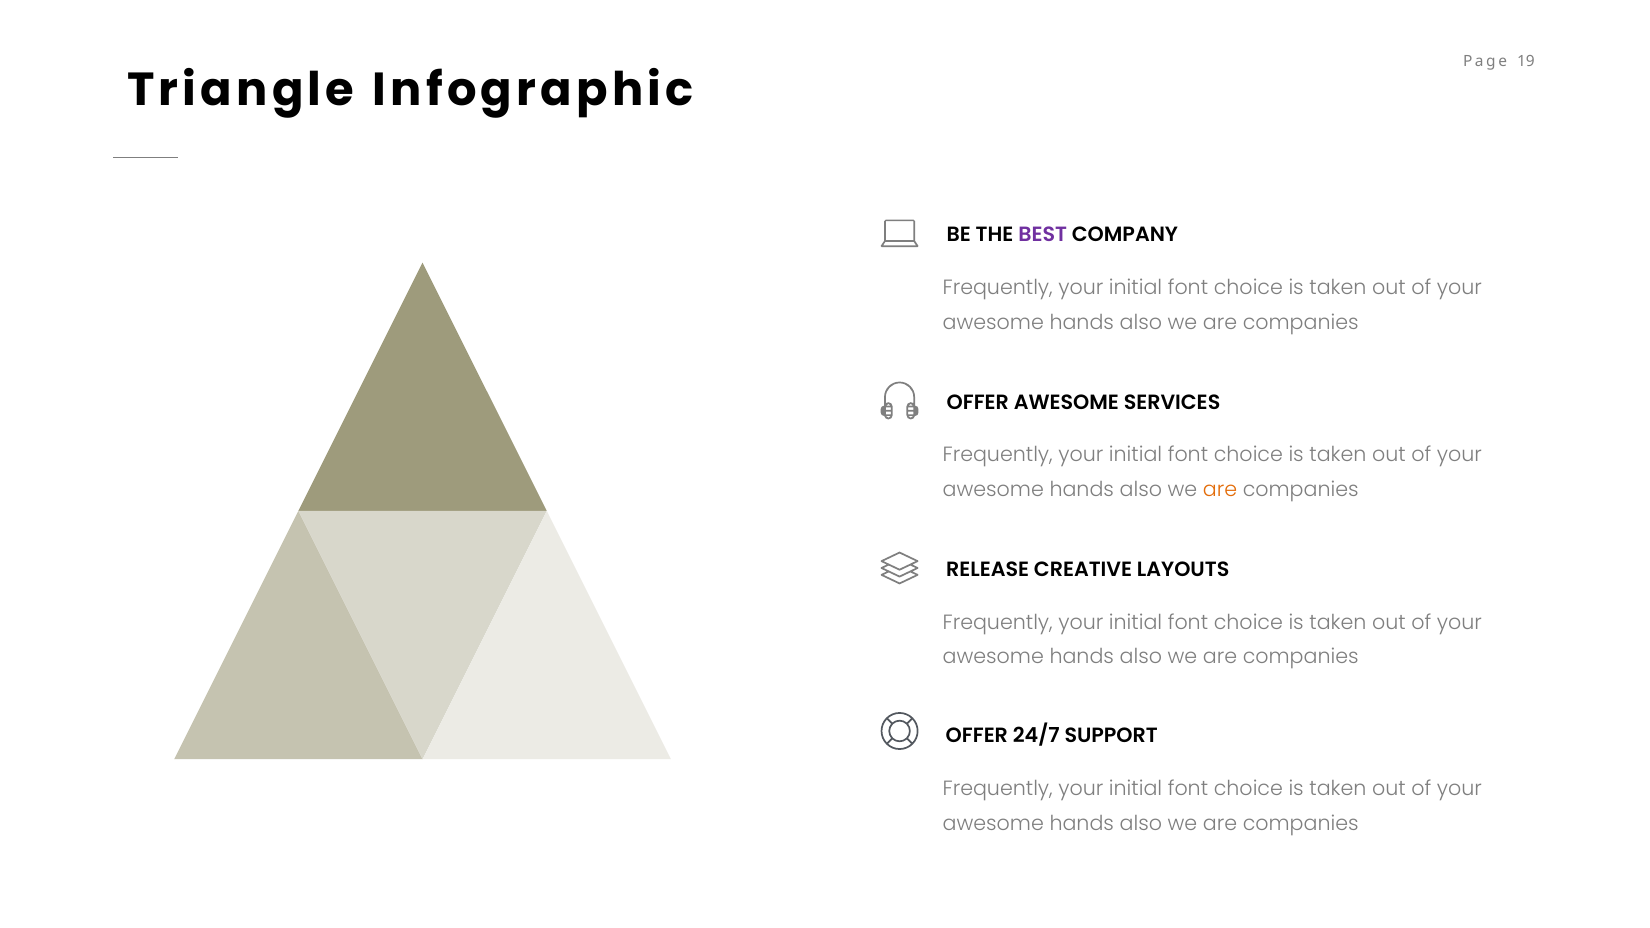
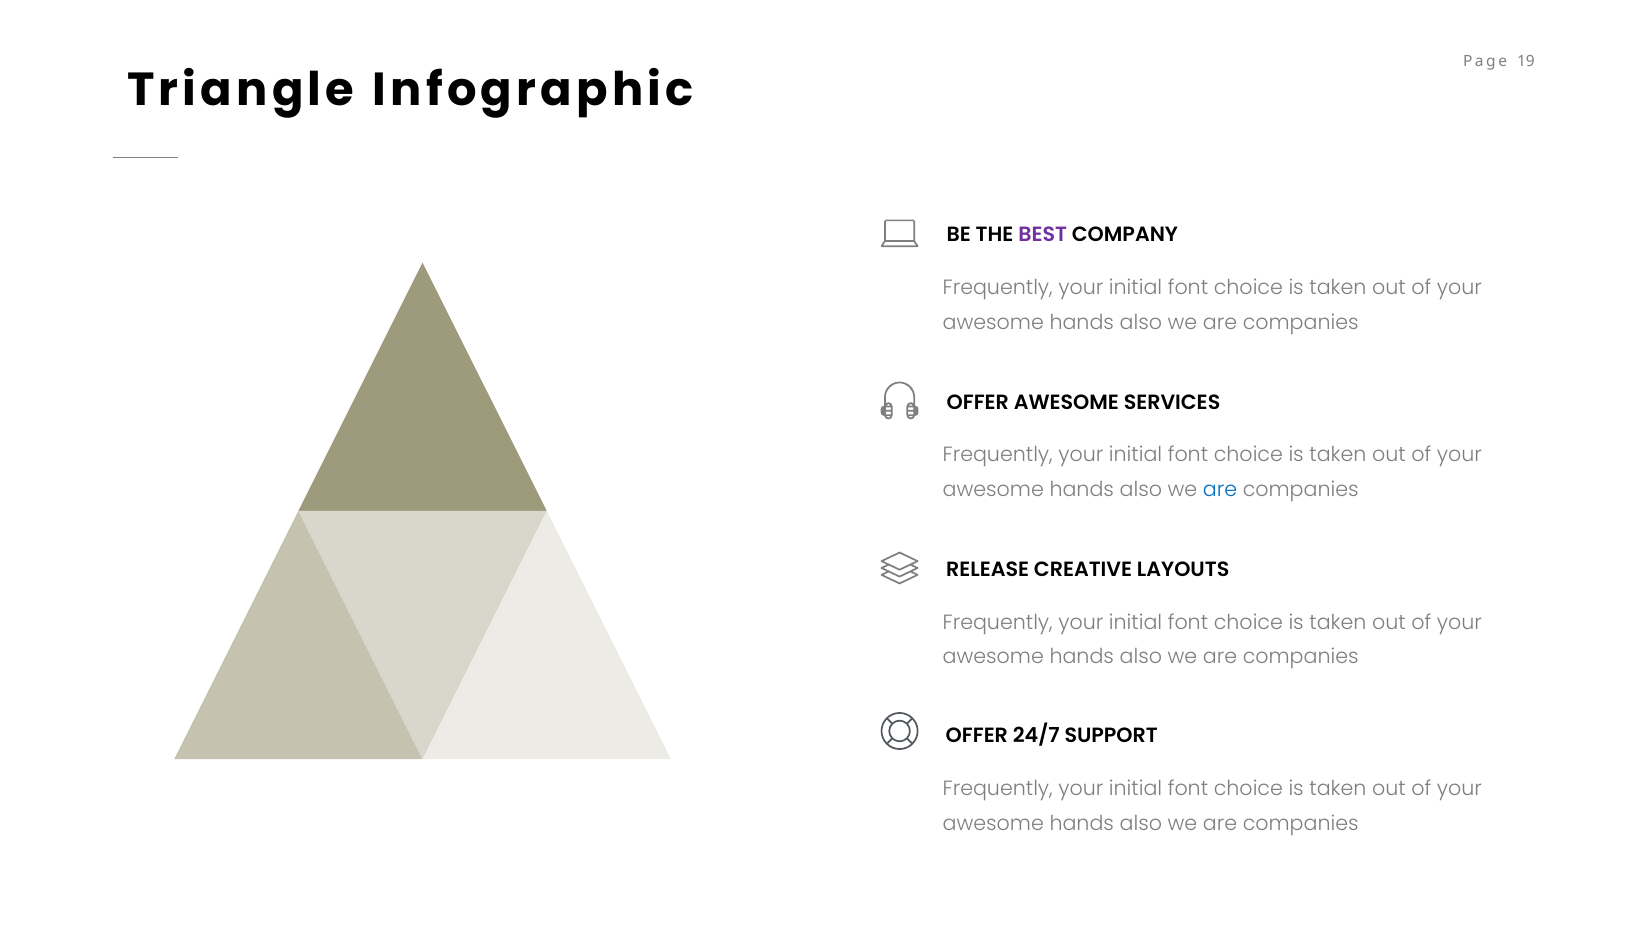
are at (1220, 490) colour: orange -> blue
